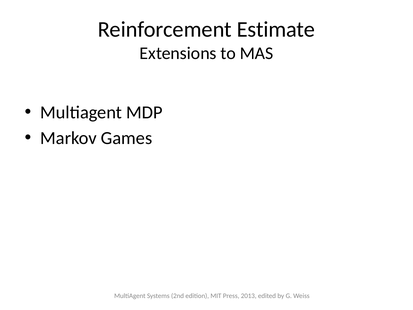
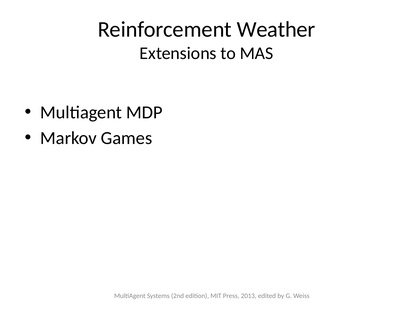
Estimate: Estimate -> Weather
